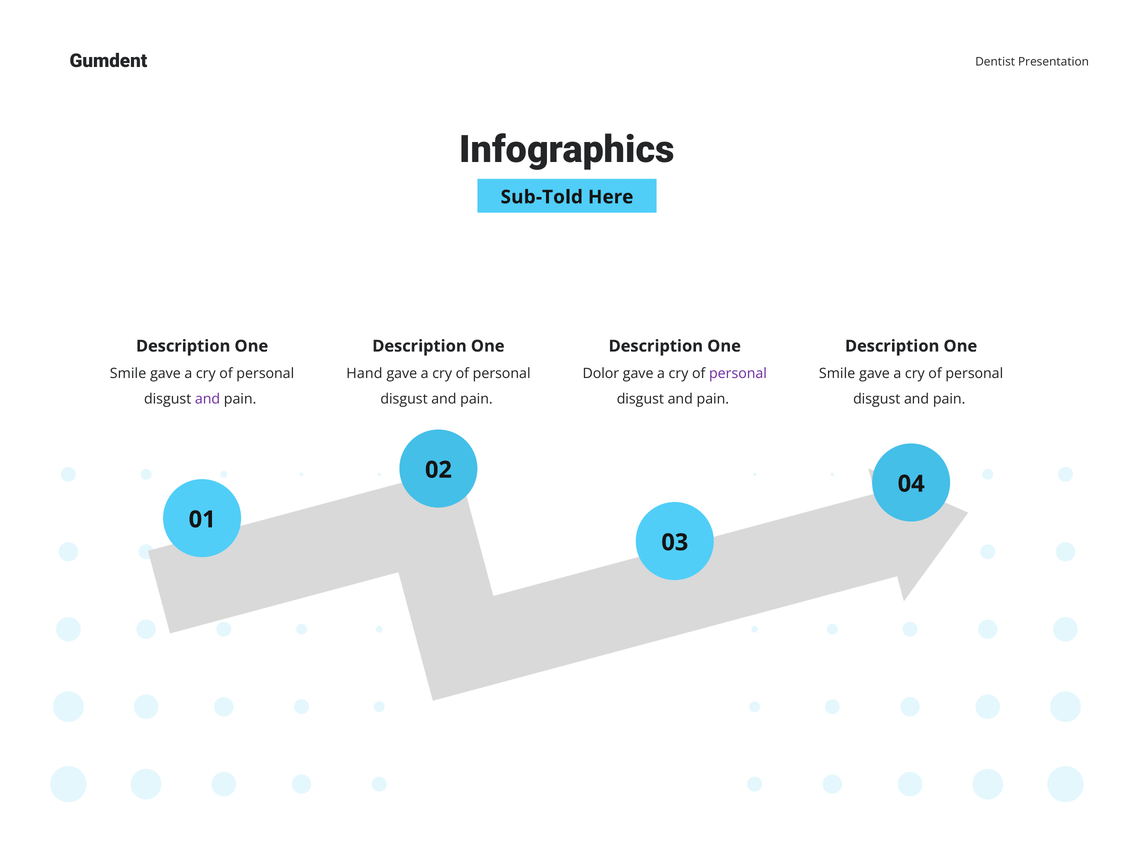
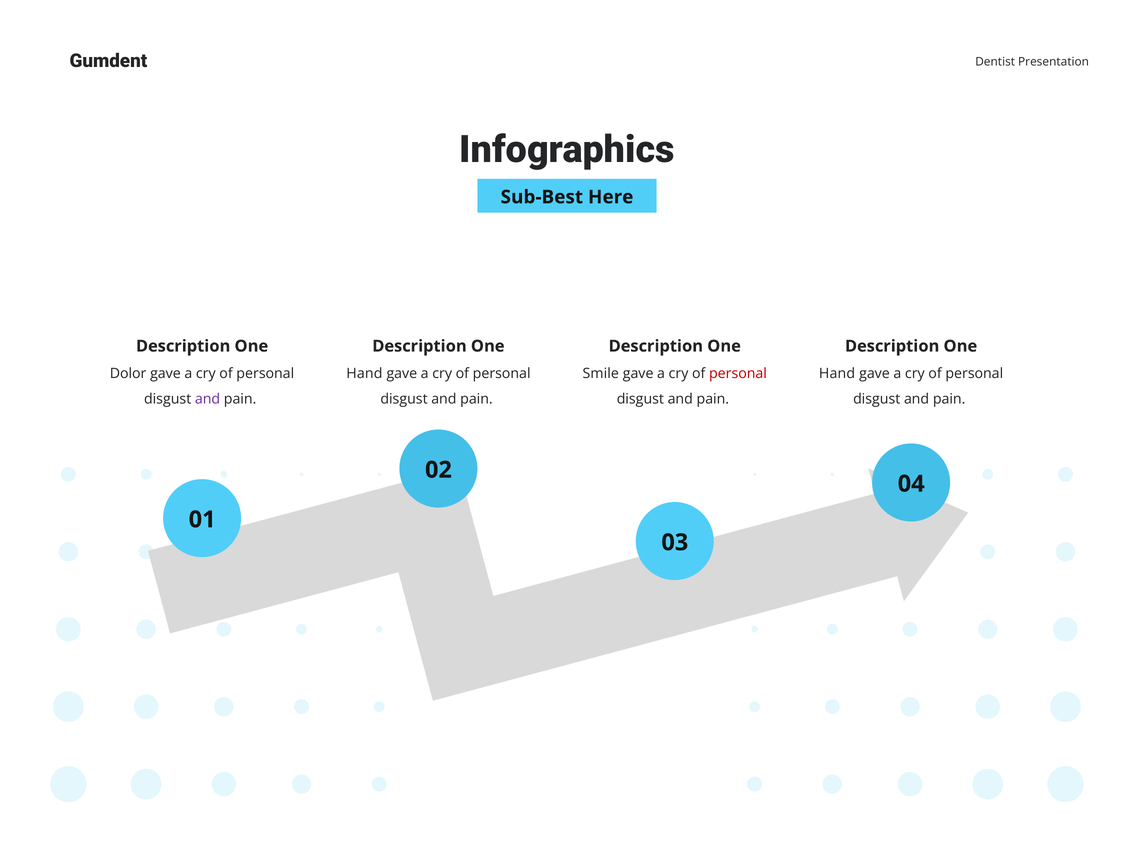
Sub-Told: Sub-Told -> Sub-Best
Smile at (128, 373): Smile -> Dolor
Dolor: Dolor -> Smile
personal at (738, 373) colour: purple -> red
Smile at (837, 373): Smile -> Hand
